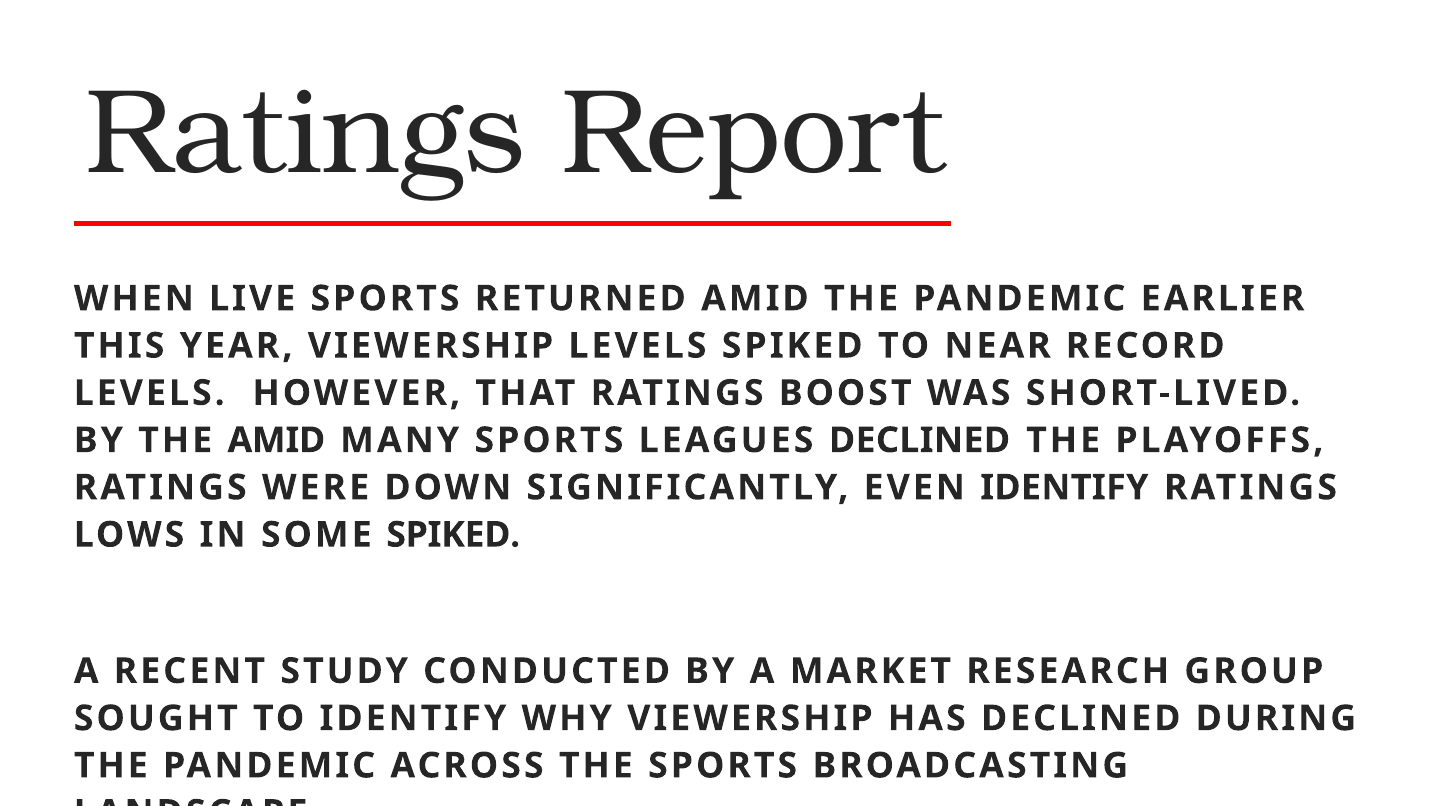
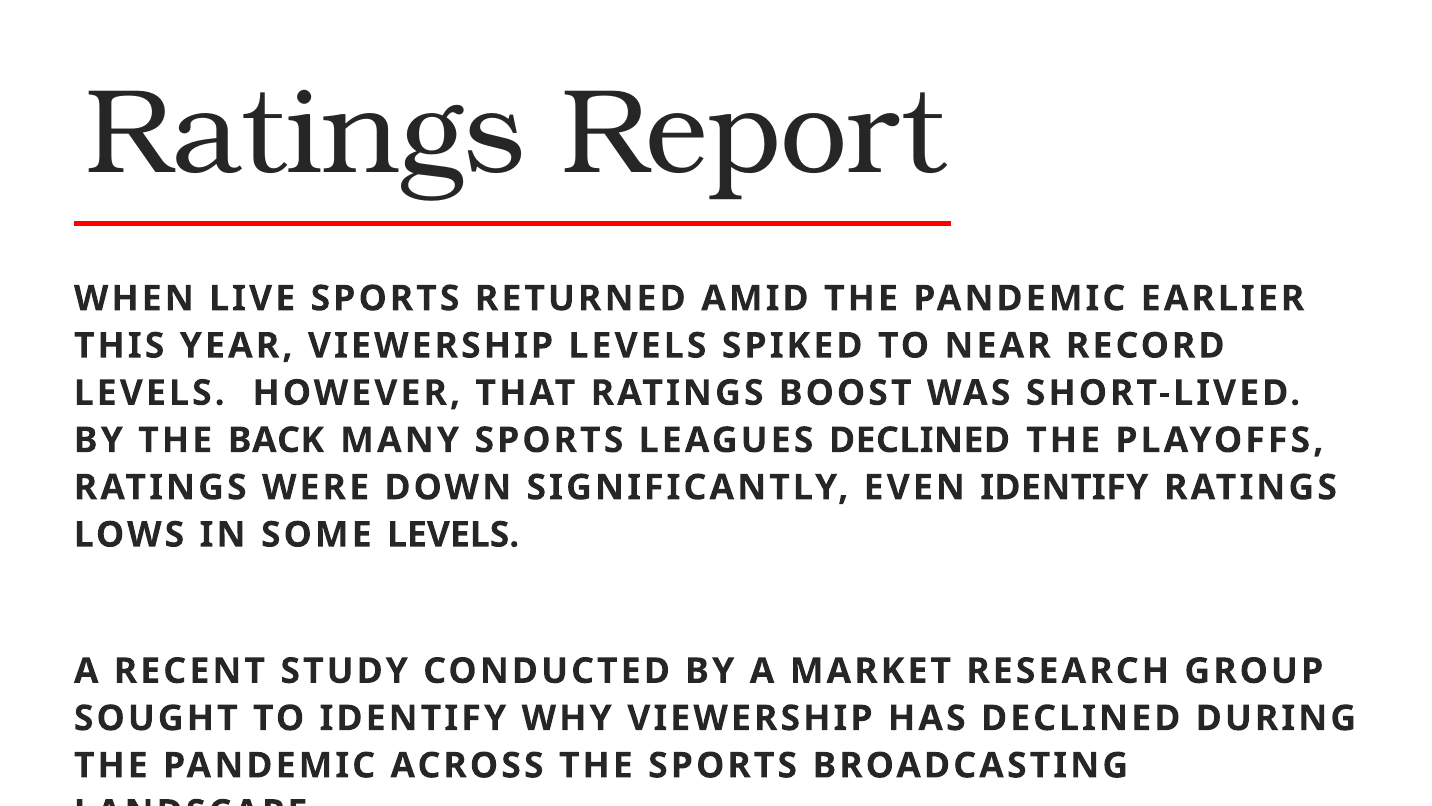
THE AMID: AMID -> BACK
SOME SPIKED: SPIKED -> LEVELS
